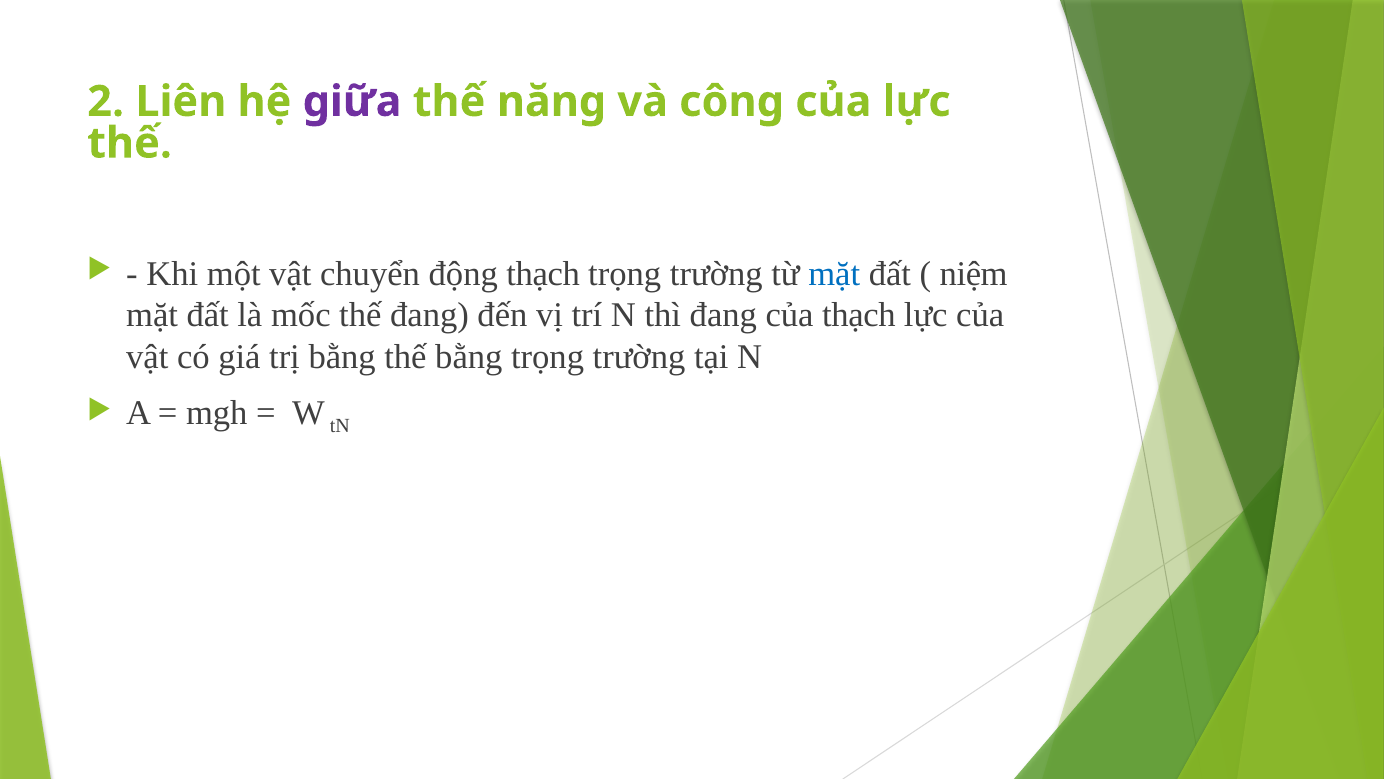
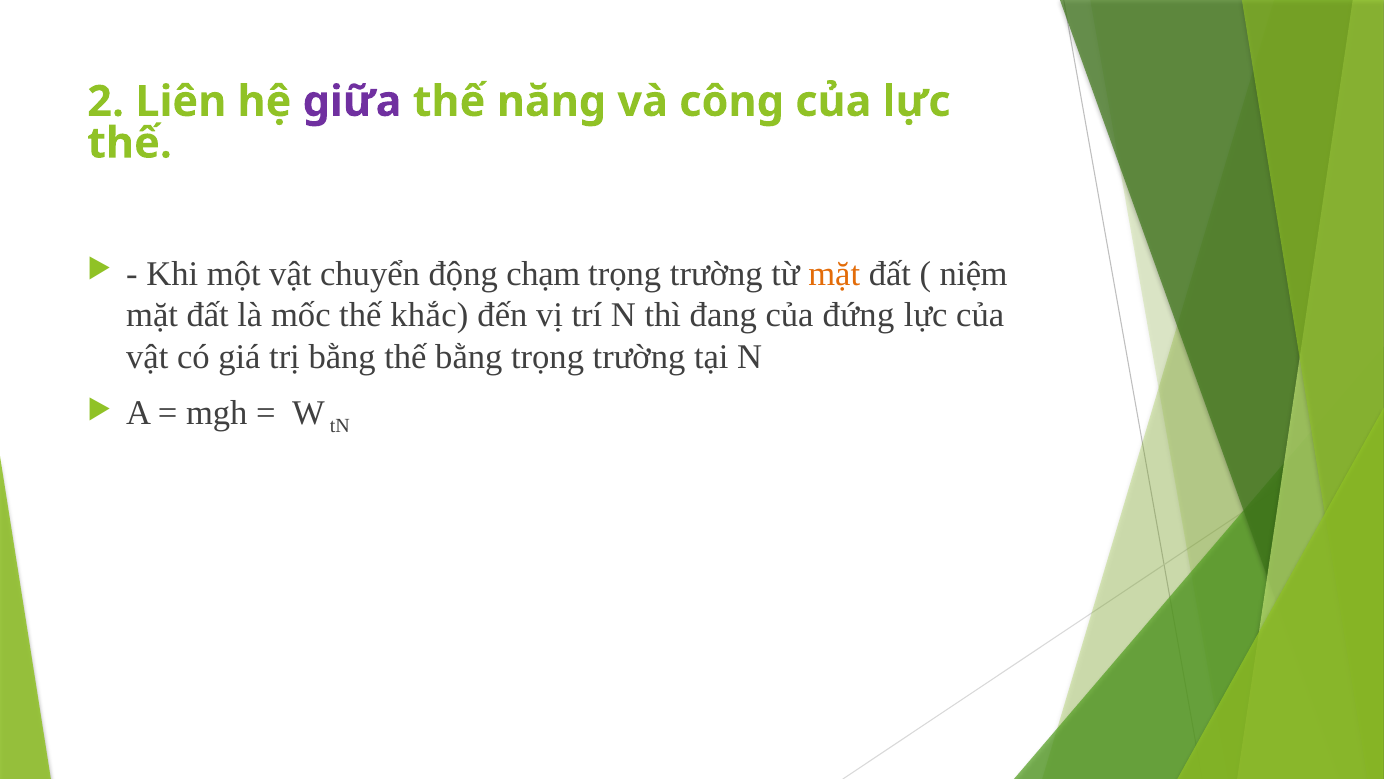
động thạch: thạch -> chạm
mặt at (834, 274) colour: blue -> orange
thế đang: đang -> khắc
của thạch: thạch -> đứng
